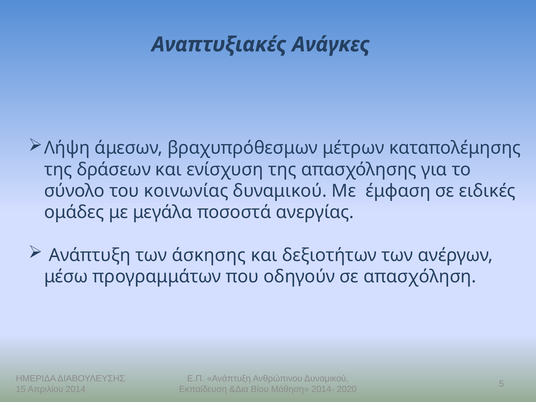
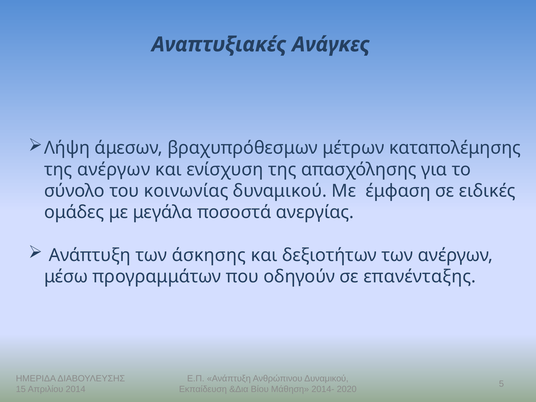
της δράσεων: δράσεων -> ανέργων
απασχόληση: απασχόληση -> επανένταξης
